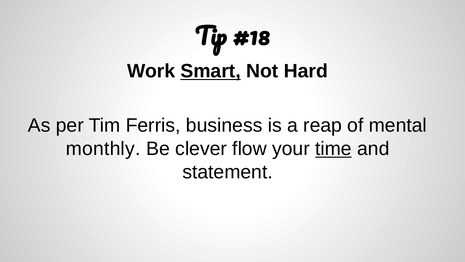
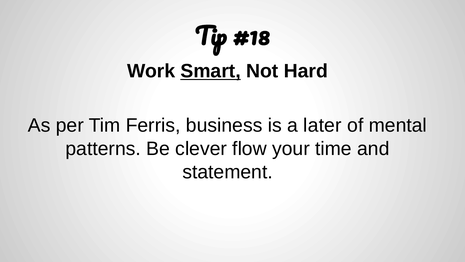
reap: reap -> later
monthly: monthly -> patterns
time underline: present -> none
